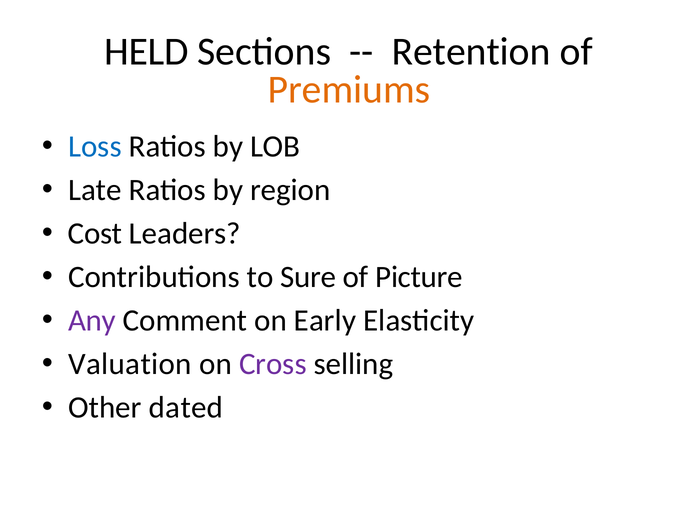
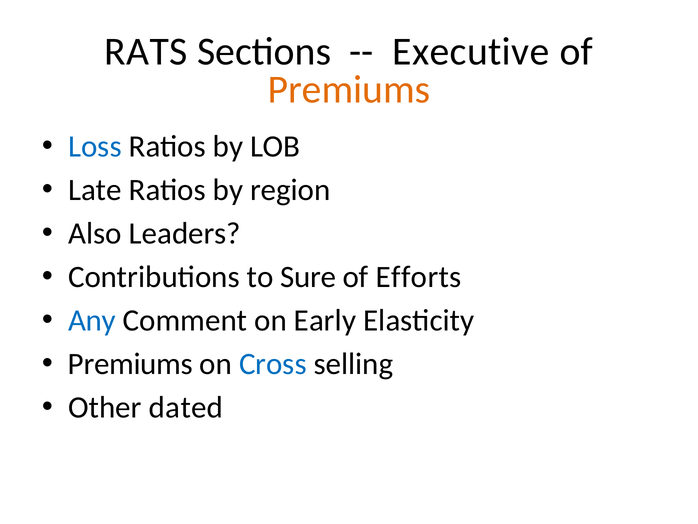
HELD: HELD -> RATS
Retention: Retention -> Executive
Cost: Cost -> Also
Picture: Picture -> Efforts
Any colour: purple -> blue
Valuation at (130, 364): Valuation -> Premiums
Cross colour: purple -> blue
